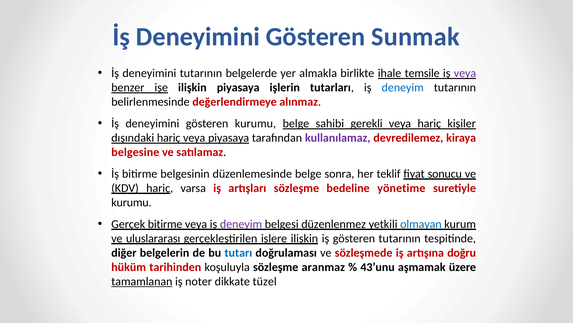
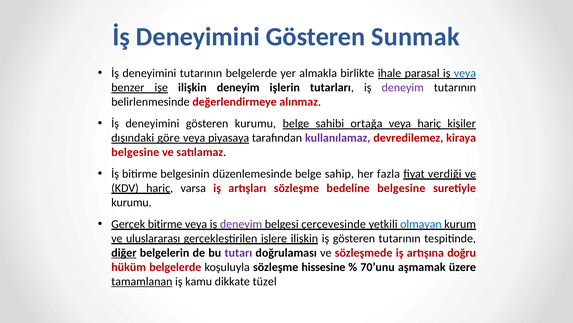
temsile: temsile -> parasal
veya at (465, 73) colour: purple -> blue
ilişkin piyasaya: piyasaya -> deneyim
deneyim at (403, 87) colour: blue -> purple
gerekli: gerekli -> ortağa
dışındaki hariç: hariç -> göre
sonra: sonra -> sahip
teklif: teklif -> fazla
sonucu: sonucu -> verdiği
bedeline yönetime: yönetime -> belgesine
düzenlenmez: düzenlenmez -> çerçevesinde
diğer underline: none -> present
tutarı colour: blue -> purple
hüküm tarihinden: tarihinden -> belgelerde
aranmaz: aranmaz -> hissesine
43’unu: 43’unu -> 70’unu
noter: noter -> kamu
